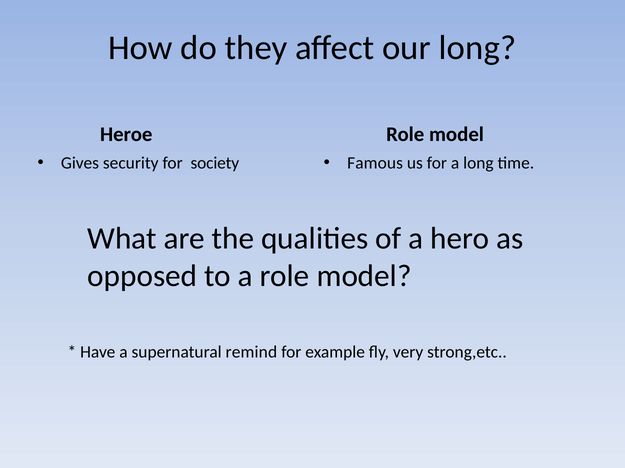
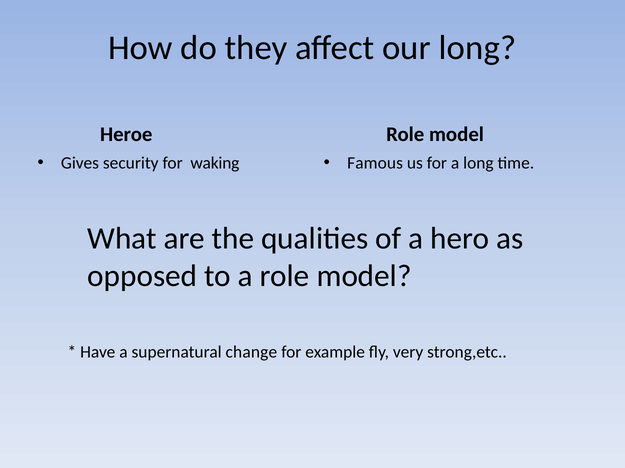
society: society -> waking
remind: remind -> change
